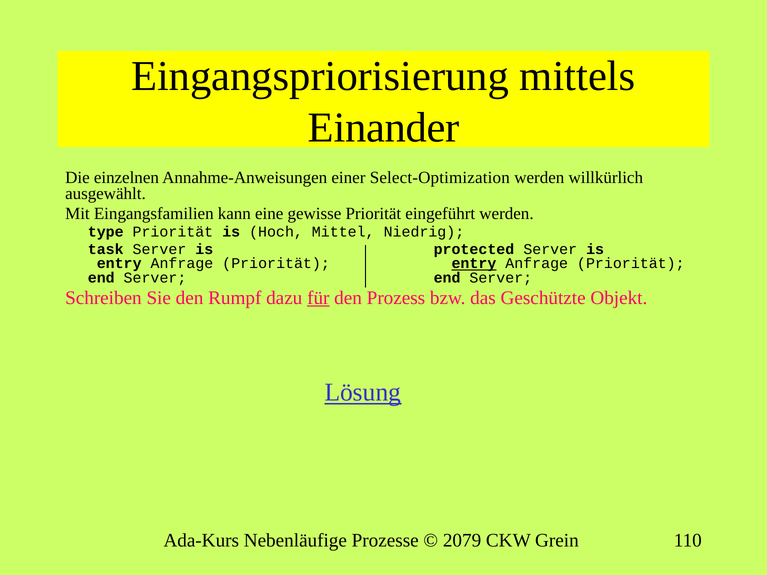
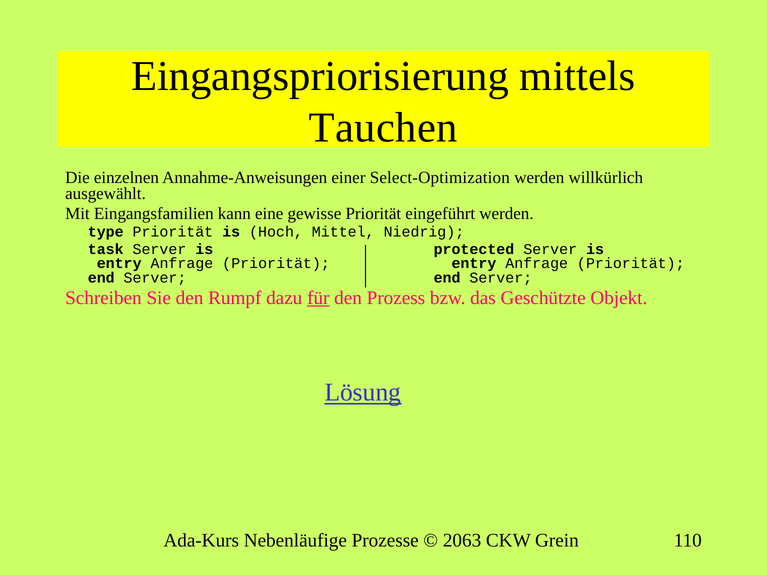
Einander: Einander -> Tauchen
entry at (474, 264) underline: present -> none
2079: 2079 -> 2063
